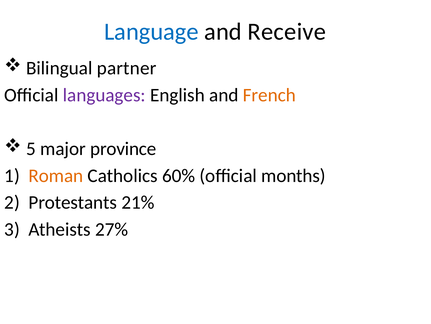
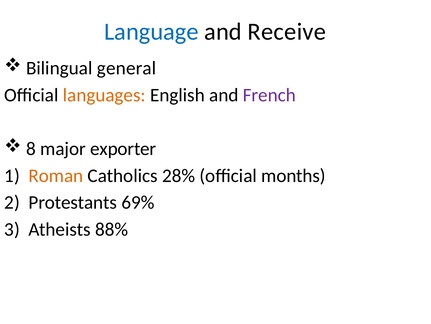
partner: partner -> general
languages colour: purple -> orange
French colour: orange -> purple
5: 5 -> 8
province: province -> exporter
60%: 60% -> 28%
21%: 21% -> 69%
27%: 27% -> 88%
